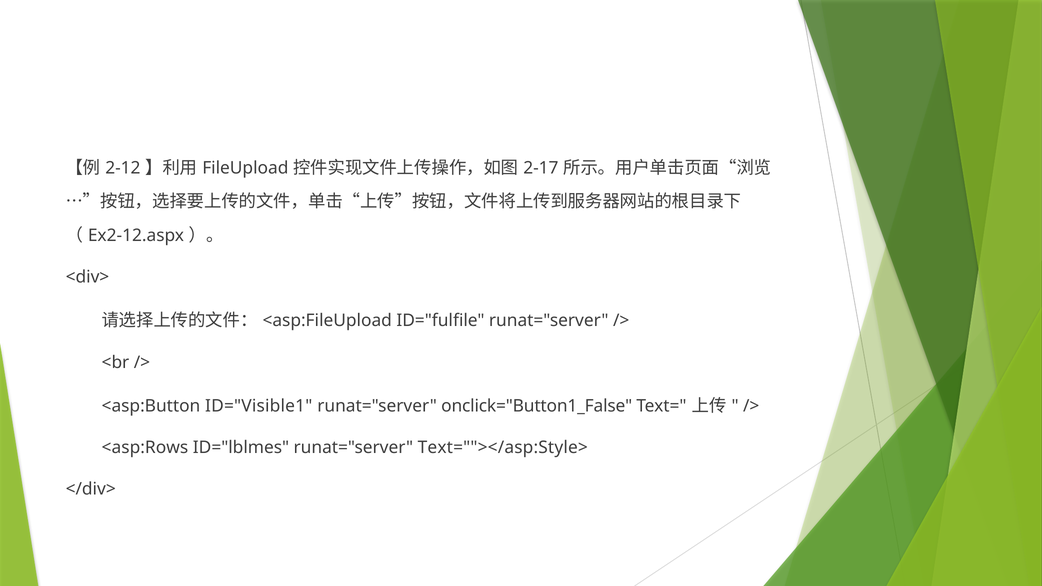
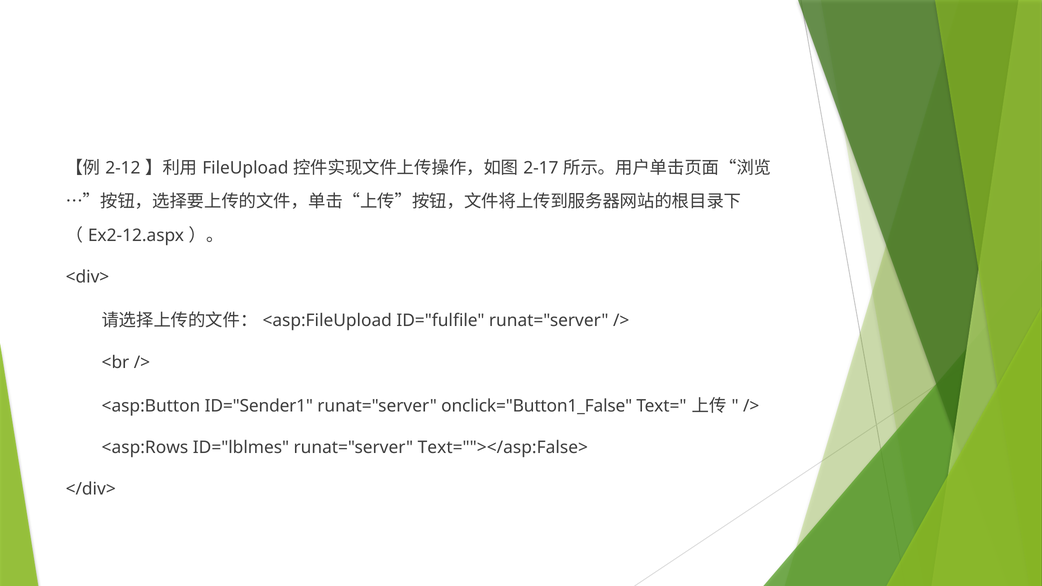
ID="Visible1: ID="Visible1 -> ID="Sender1
Text=""></asp:Style>: Text=""></asp:Style> -> Text=""></asp:False>
